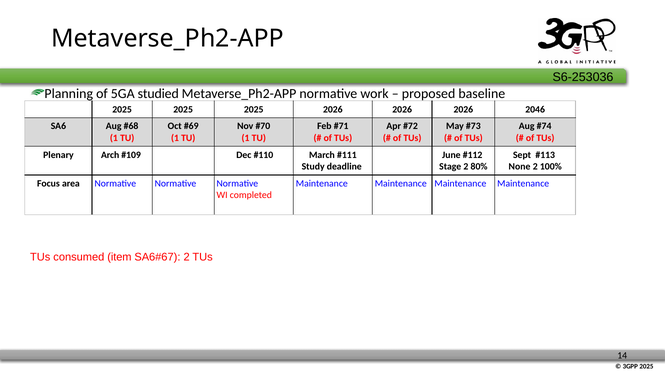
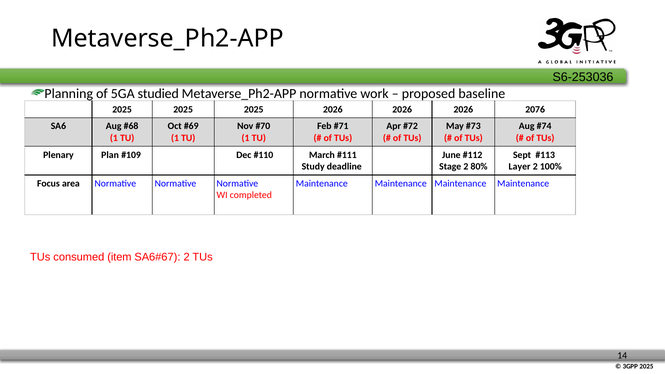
2046: 2046 -> 2076
Arch: Arch -> Plan
None: None -> Layer
